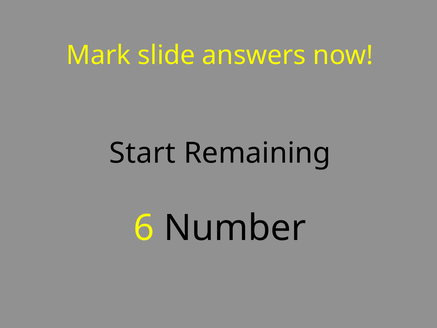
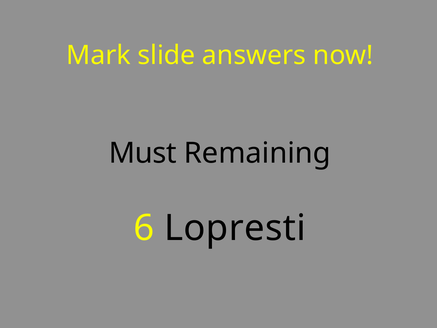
Start: Start -> Must
Number: Number -> Lopresti
